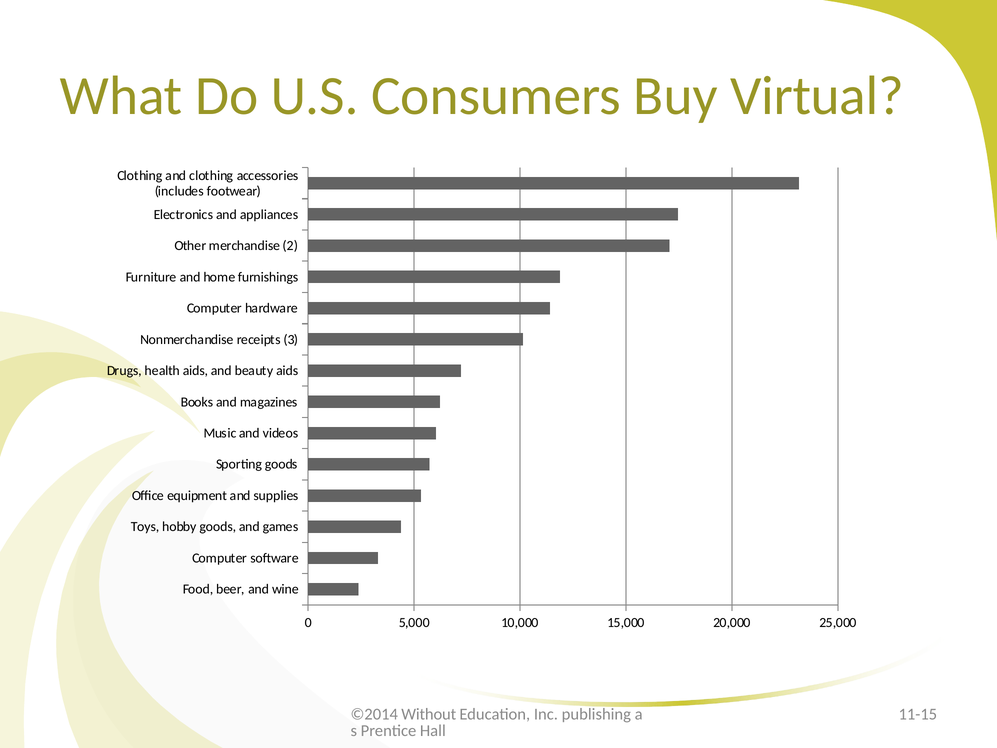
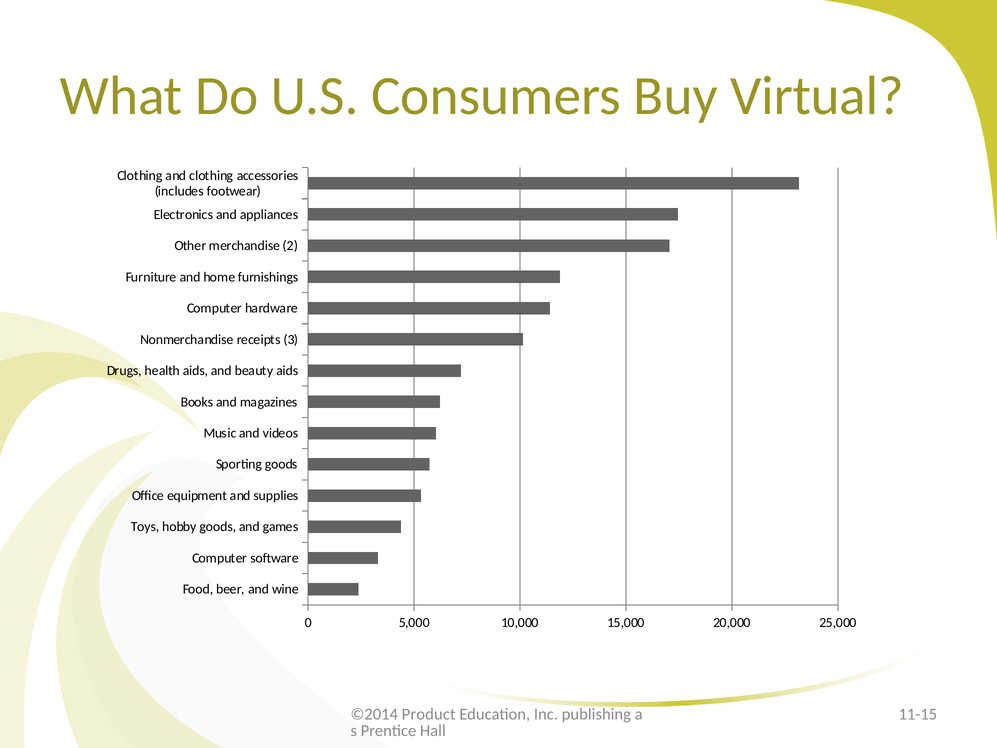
Without: Without -> Product
